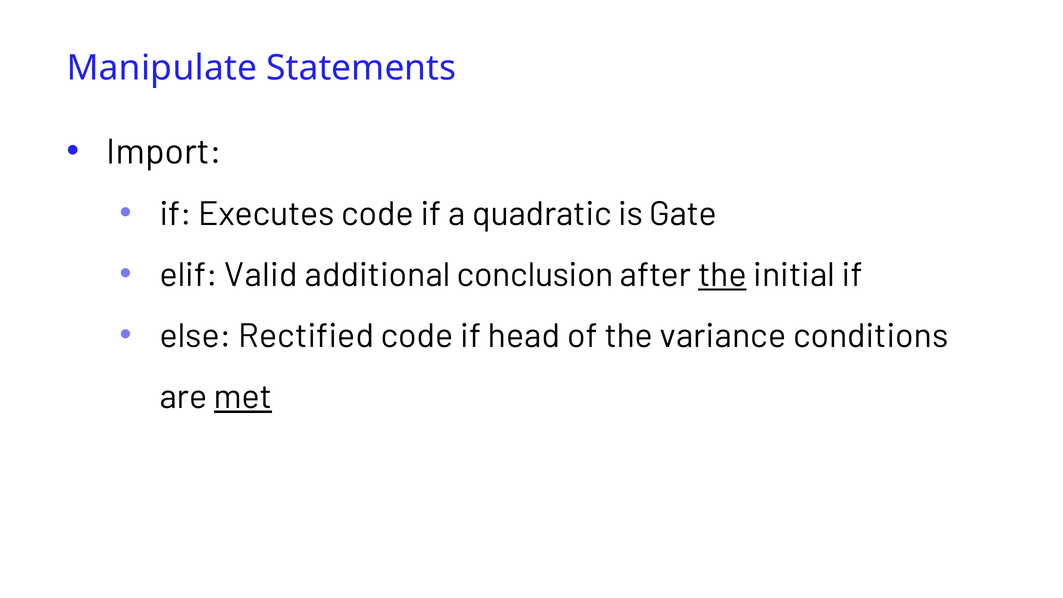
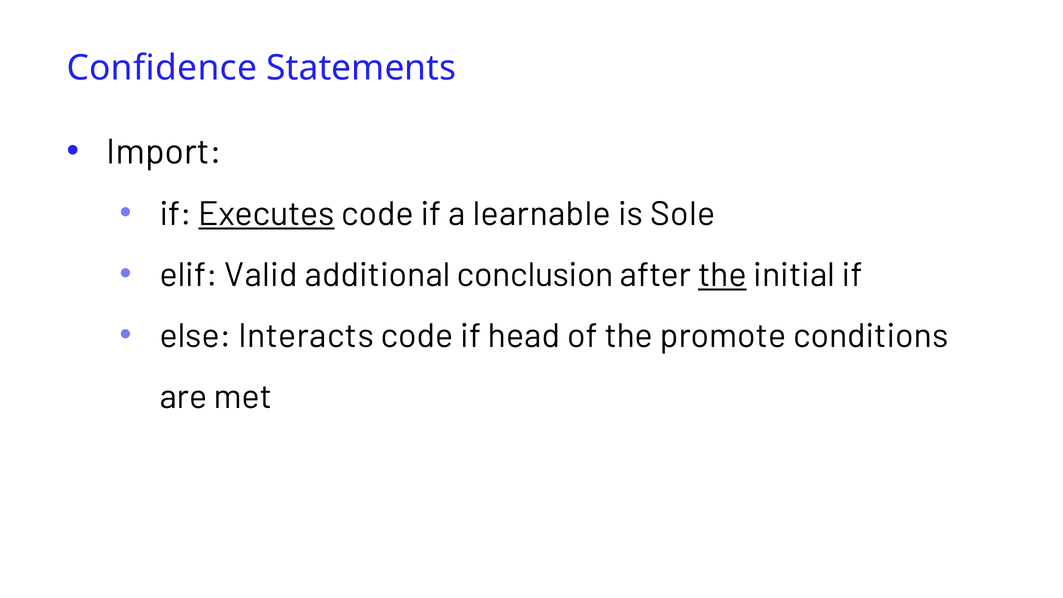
Manipulate: Manipulate -> Confidence
Executes underline: none -> present
quadratic: quadratic -> learnable
Gate: Gate -> Sole
Rectified: Rectified -> Interacts
variance: variance -> promote
met underline: present -> none
